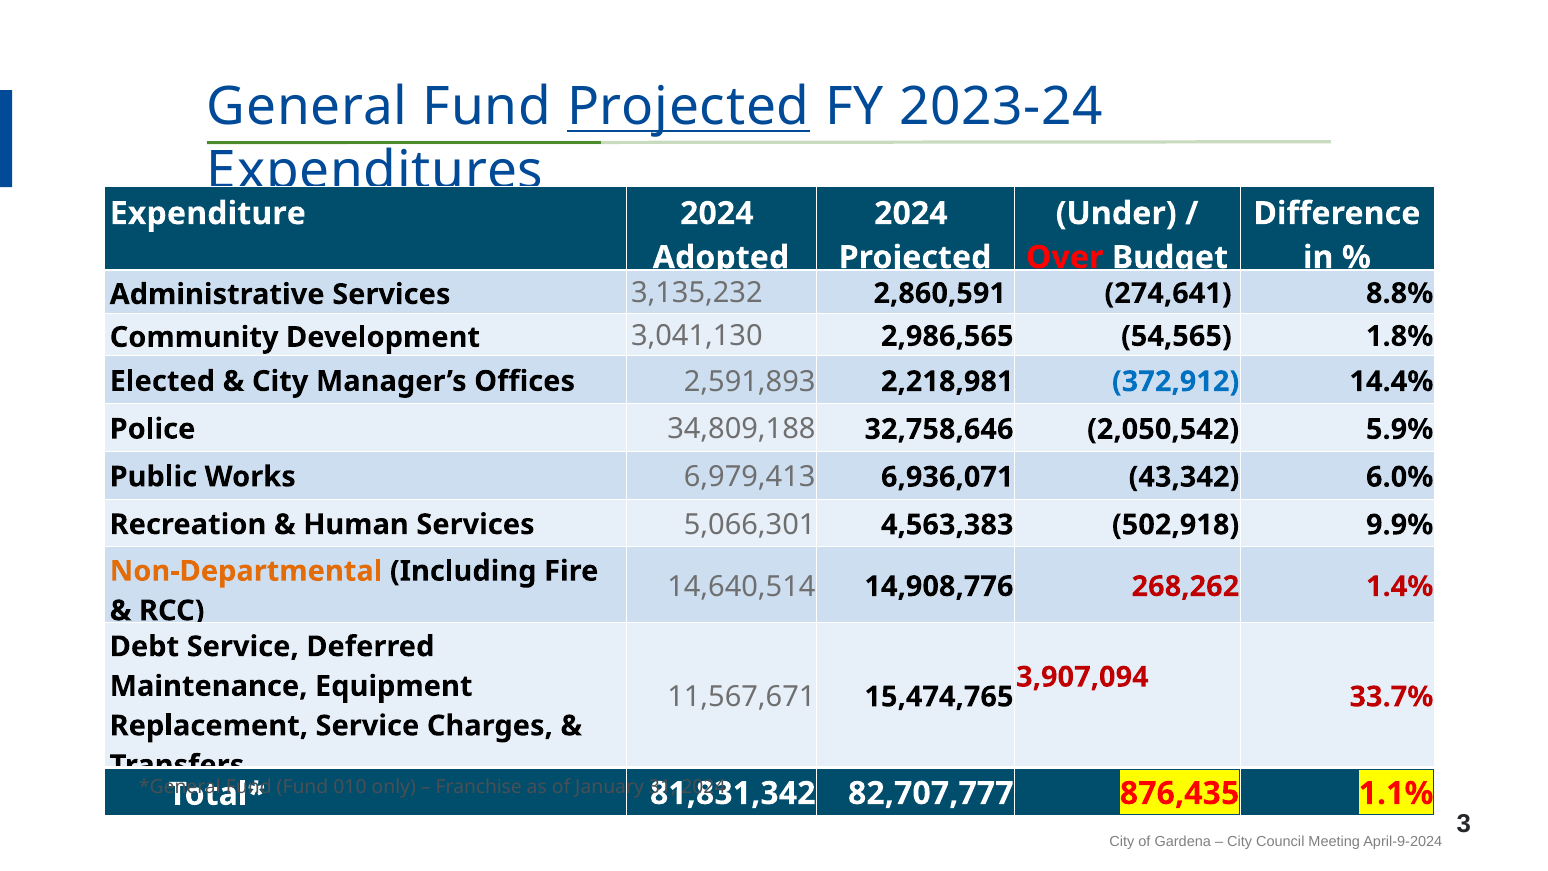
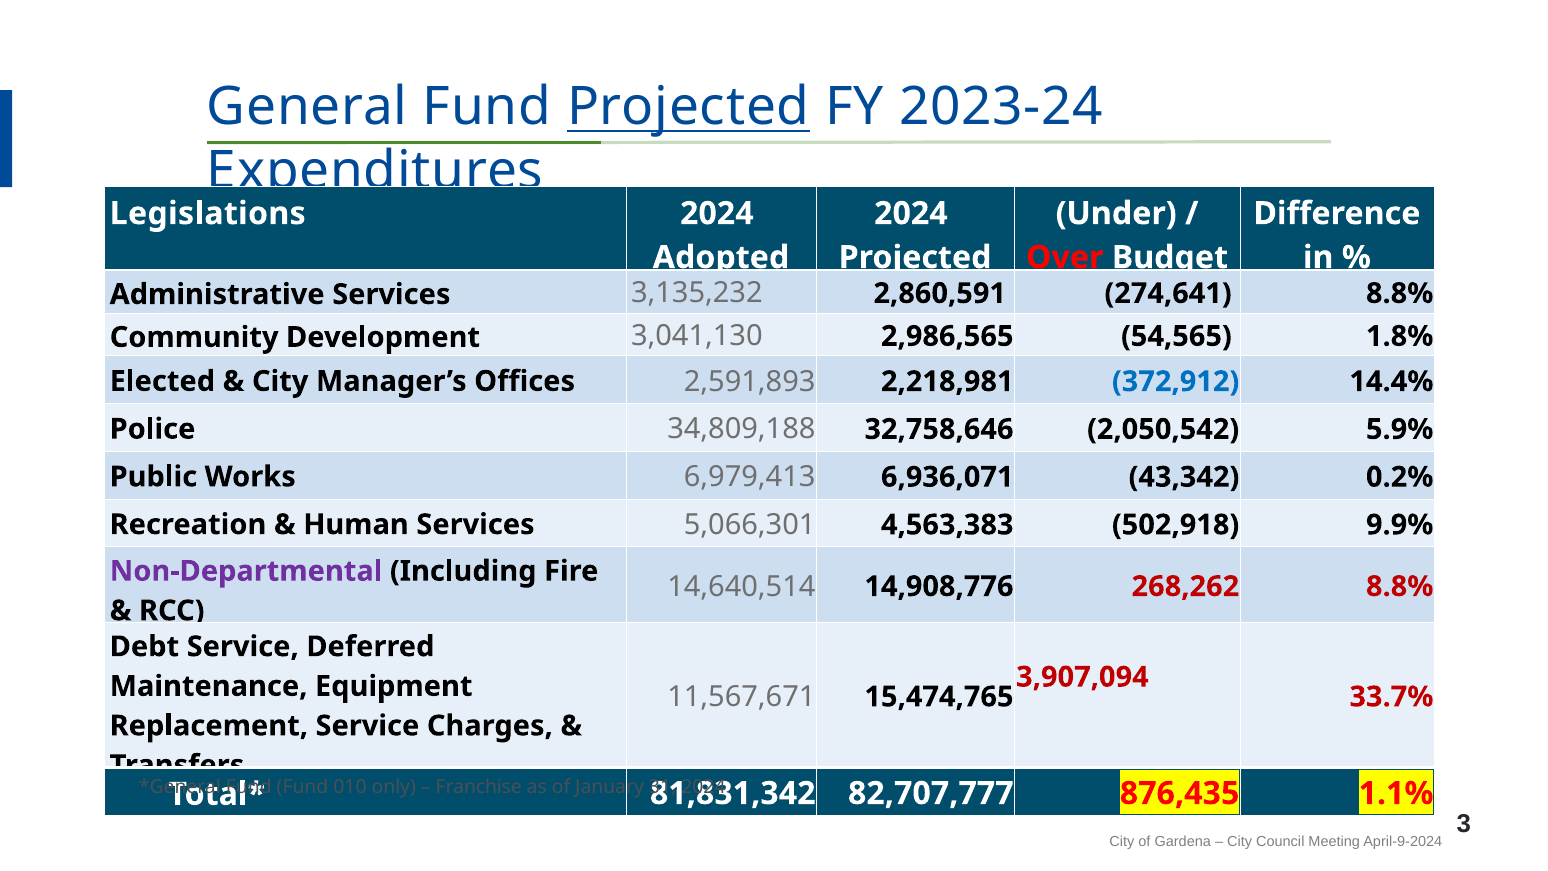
Expenditure: Expenditure -> Legislations
6.0%: 6.0% -> 0.2%
Non-Departmental colour: orange -> purple
268,262 1.4%: 1.4% -> 8.8%
